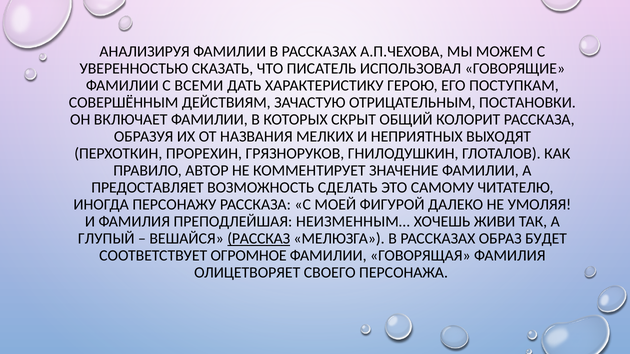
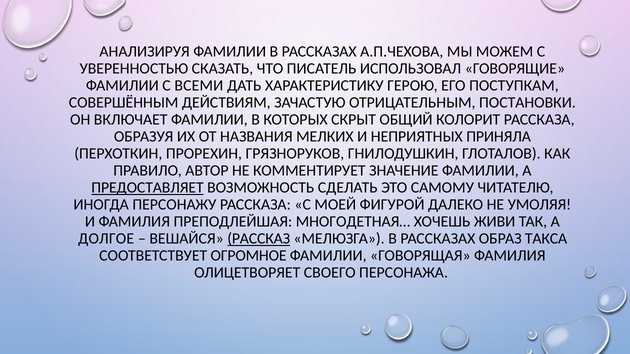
ВЫХОДЯТ: ВЫХОДЯТ -> ПРИНЯЛА
ПРЕДОСТАВЛЯЕТ underline: none -> present
НЕИЗМЕННЫМ…: НЕИЗМЕННЫМ… -> МНОГОДЕТНАЯ…
ГЛУПЫЙ: ГЛУПЫЙ -> ДОЛГОЕ
БУДЕТ: БУДЕТ -> ТАКСА
